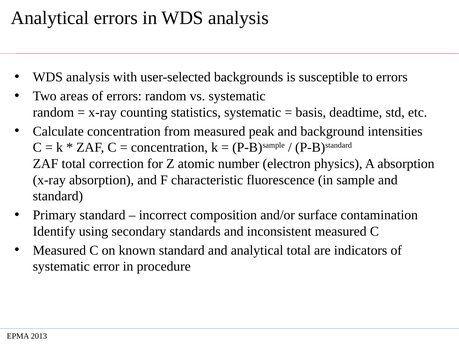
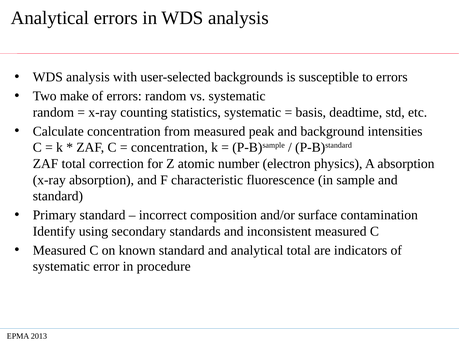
areas: areas -> make
